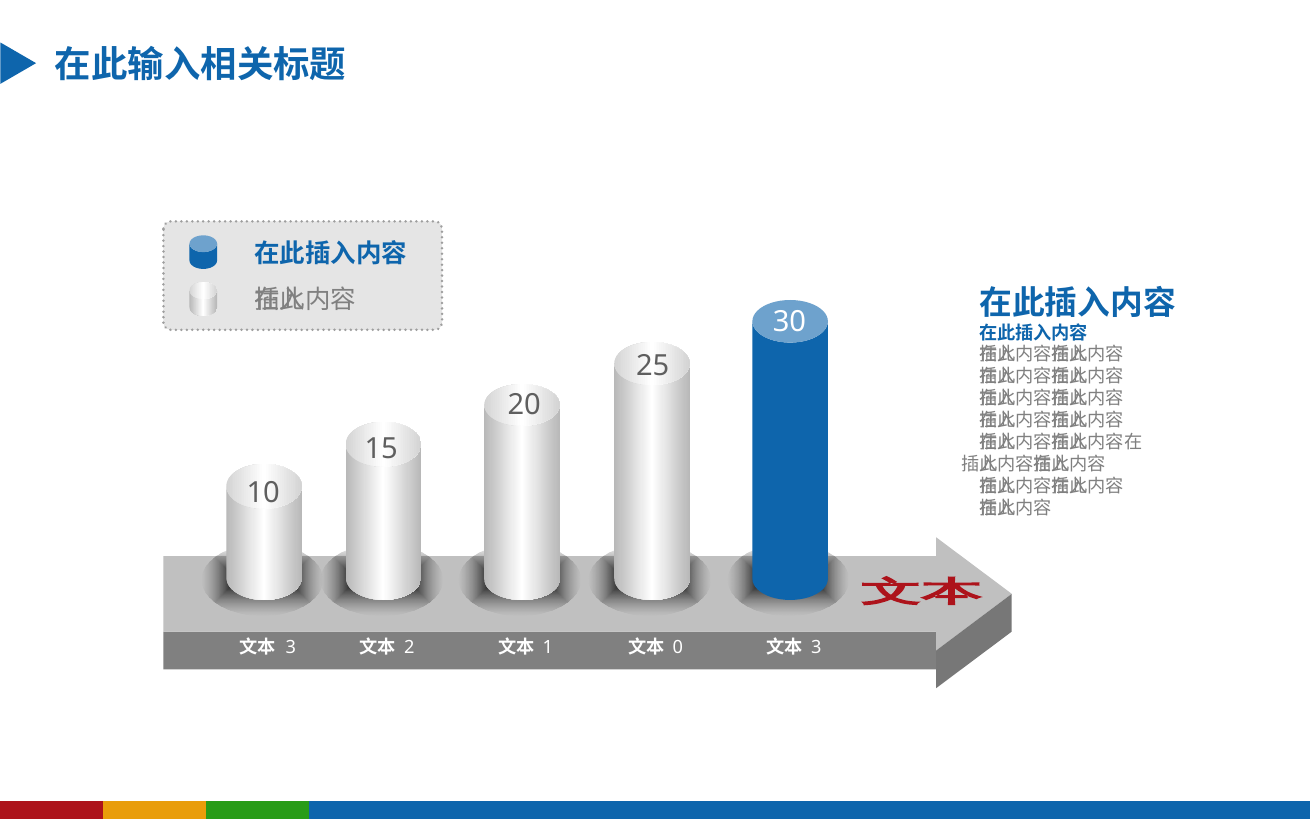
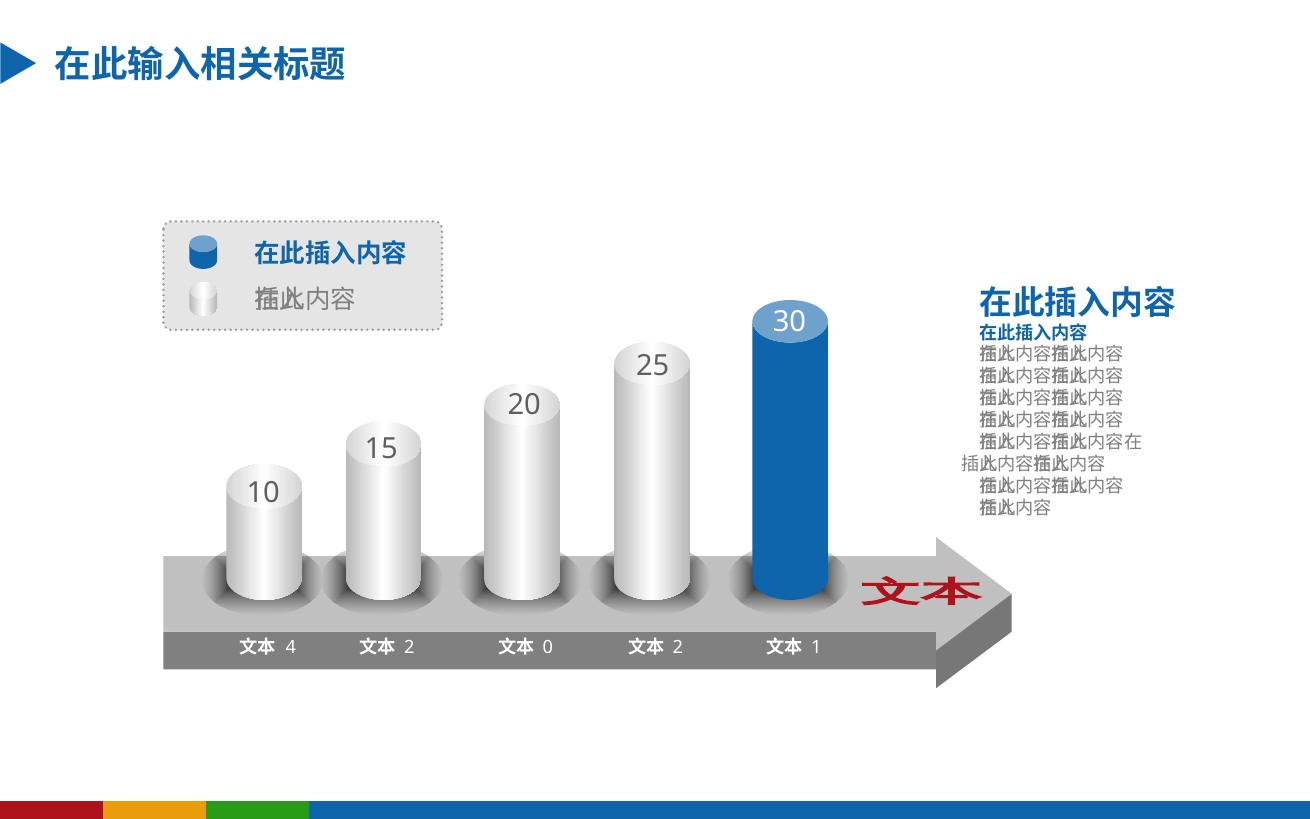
3 at (291, 647): 3 -> 4
1: 1 -> 0
0 at (678, 647): 0 -> 2
3 at (816, 647): 3 -> 1
